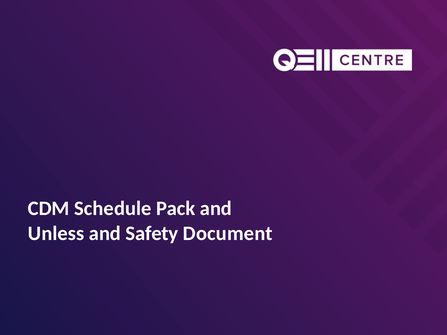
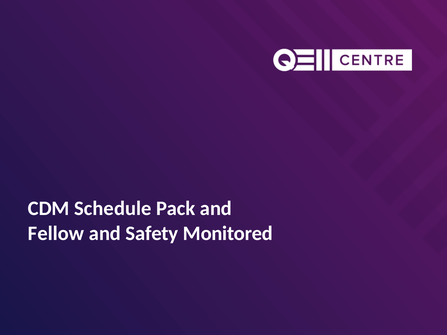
Unless: Unless -> Fellow
Document: Document -> Monitored
